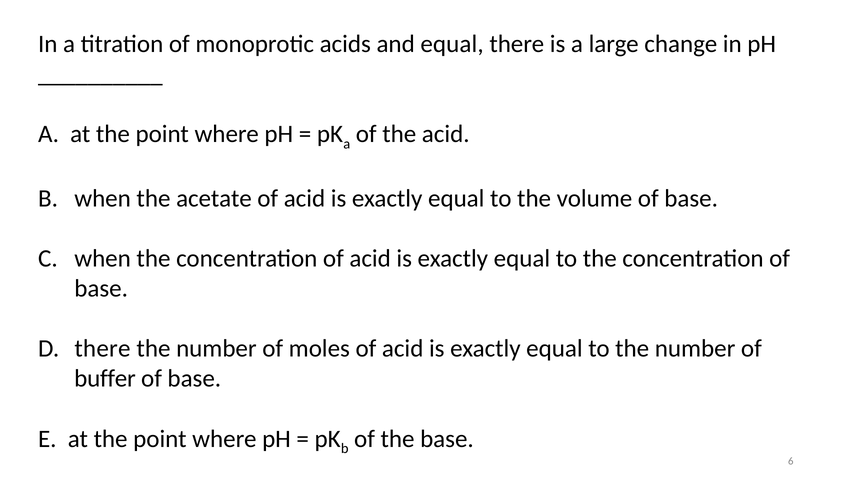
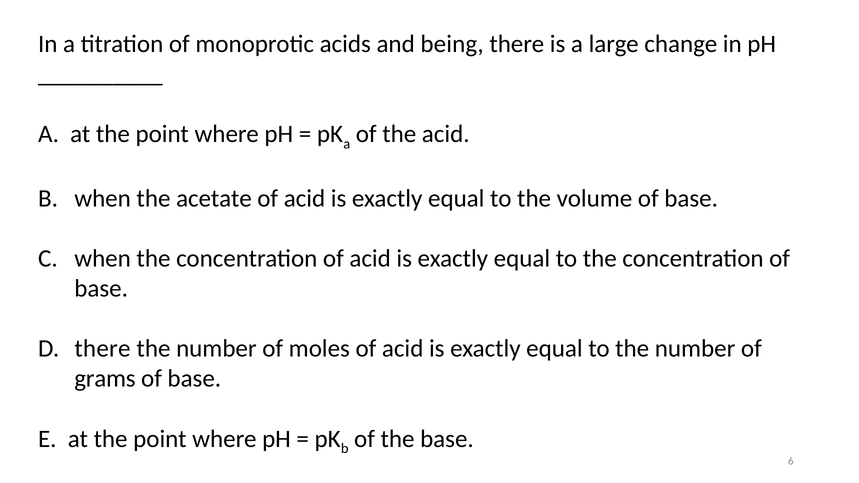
and equal: equal -> being
buffer: buffer -> grams
